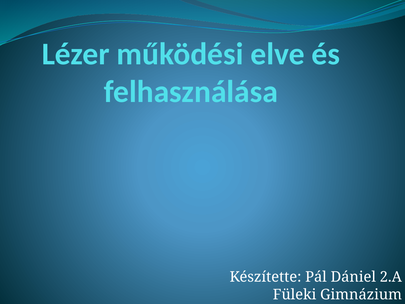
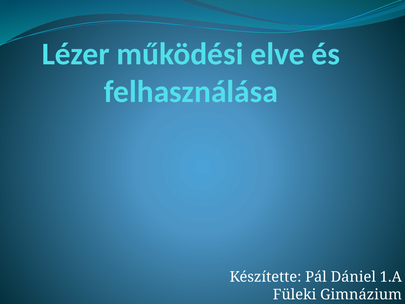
2.A: 2.A -> 1.A
